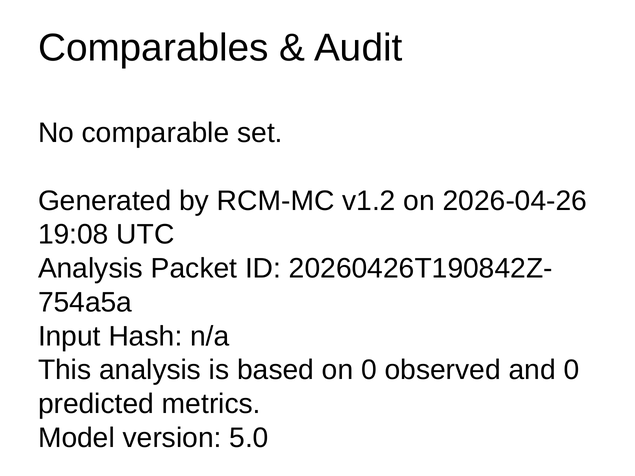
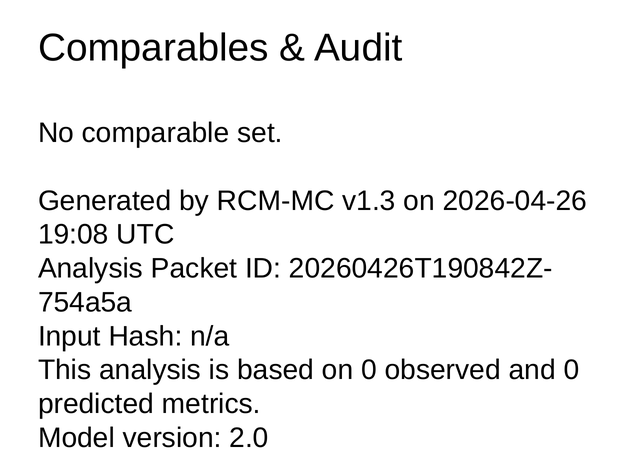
v1.2: v1.2 -> v1.3
5.0: 5.0 -> 2.0
